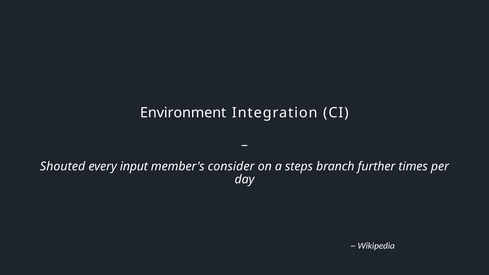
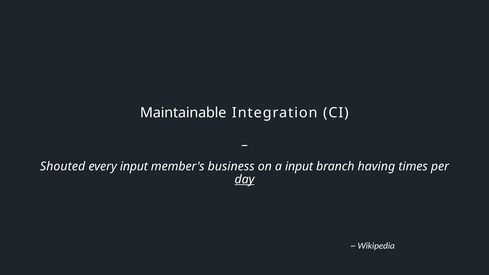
Environment: Environment -> Maintainable
consider: consider -> business
a steps: steps -> input
further: further -> having
day underline: none -> present
